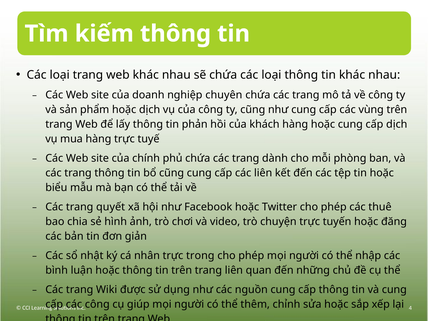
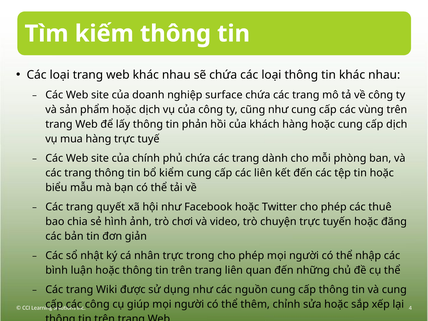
chuyên: chuyên -> surface
bổ cũng: cũng -> kiểm
